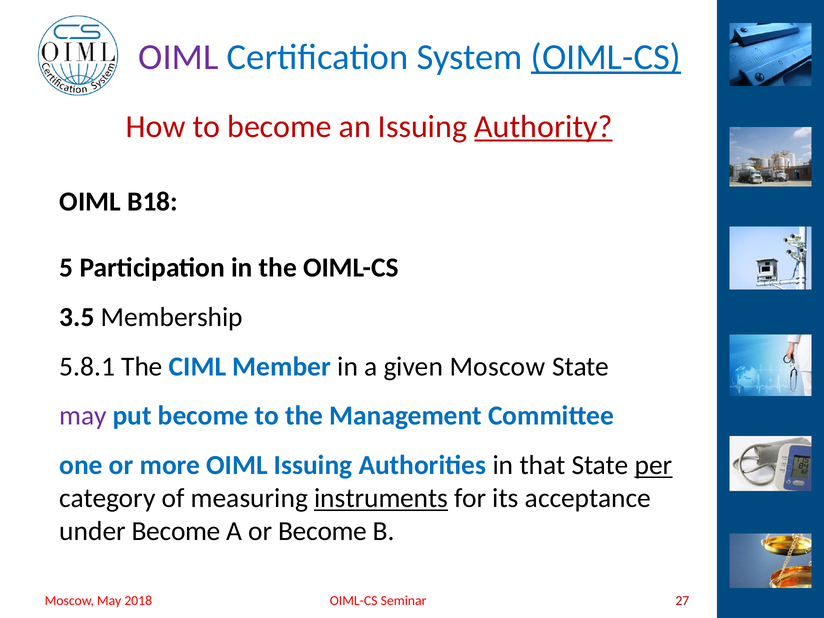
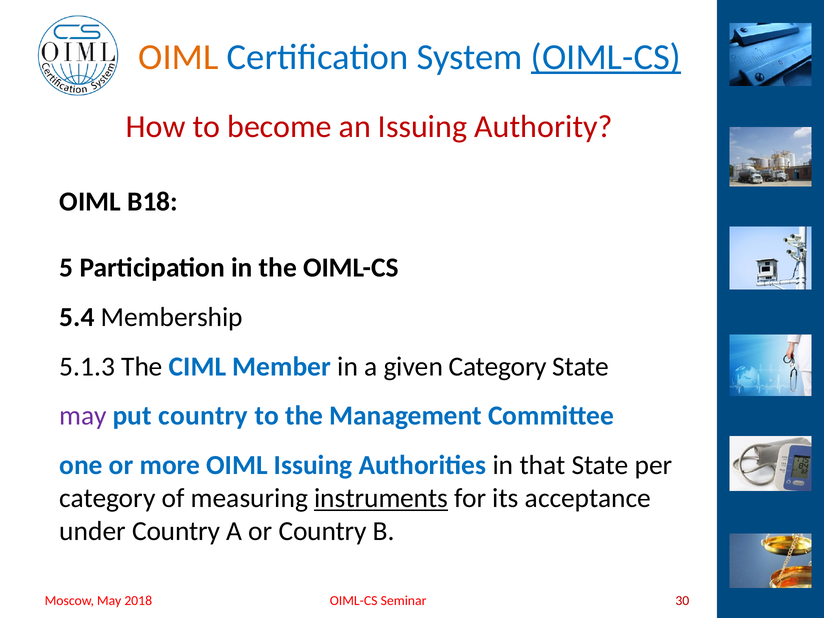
OIML at (178, 57) colour: purple -> orange
Authority underline: present -> none
3.5: 3.5 -> 5.4
5.8.1: 5.8.1 -> 5.1.3
given Moscow: Moscow -> Category
put become: become -> country
per underline: present -> none
under Become: Become -> Country
or Become: Become -> Country
27: 27 -> 30
